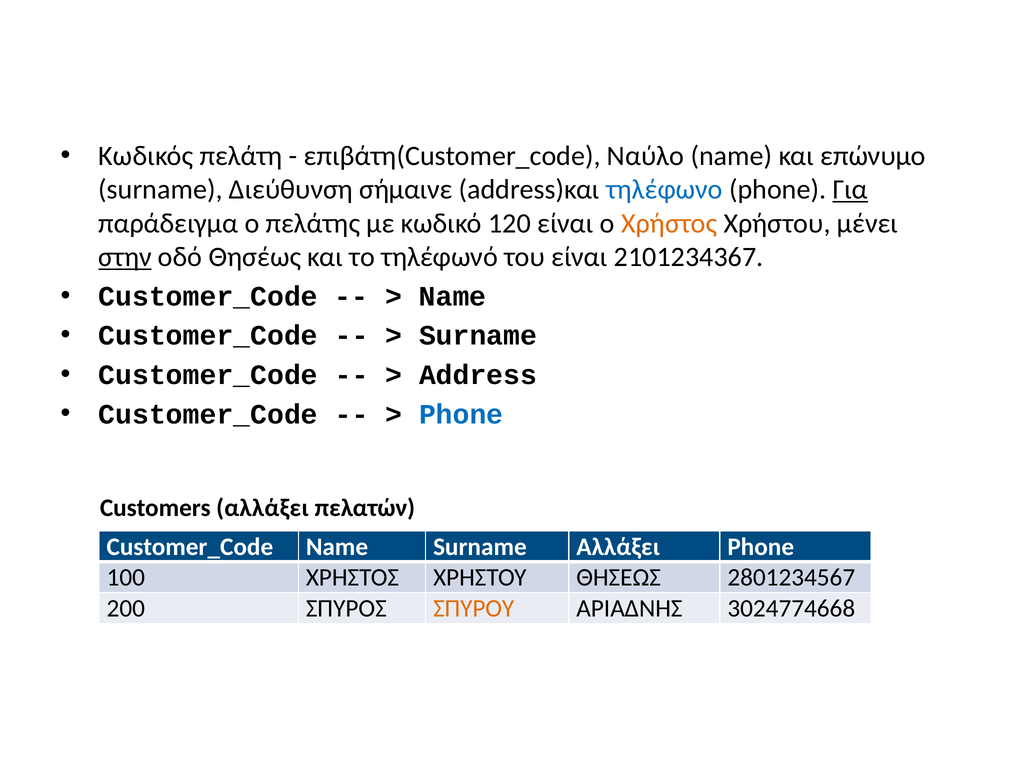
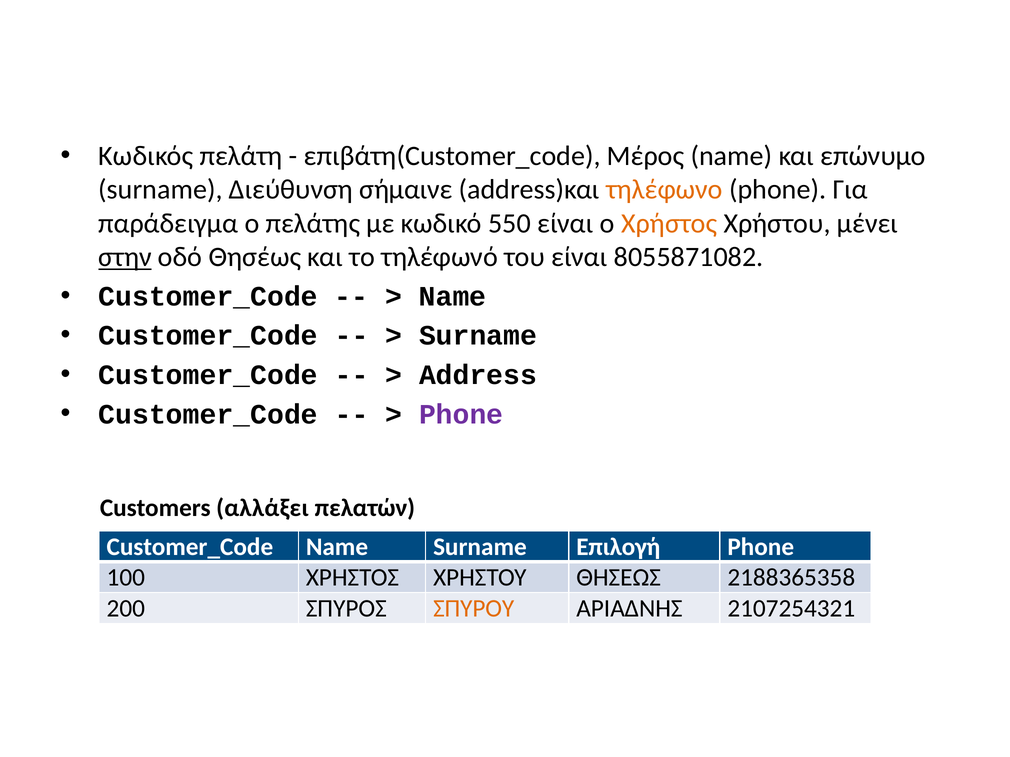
Ναύλο: Ναύλο -> Μέρος
τηλέφωνο colour: blue -> orange
Για underline: present -> none
120: 120 -> 550
2101234367: 2101234367 -> 8055871082
Phone at (461, 415) colour: blue -> purple
Surname Αλλάξει: Αλλάξει -> Επιλογή
2801234567: 2801234567 -> 2188365358
3024774668: 3024774668 -> 2107254321
